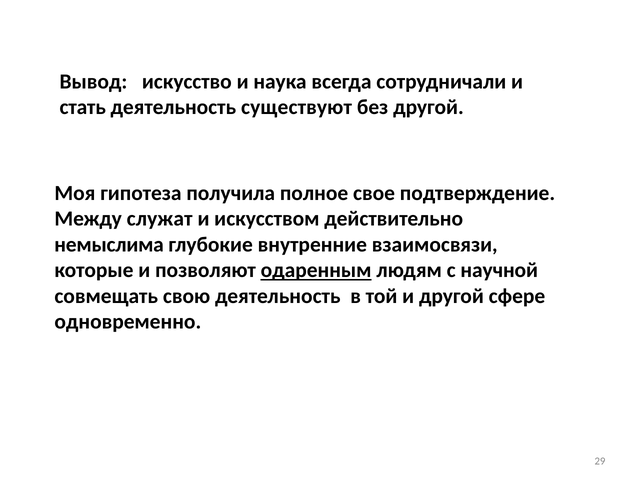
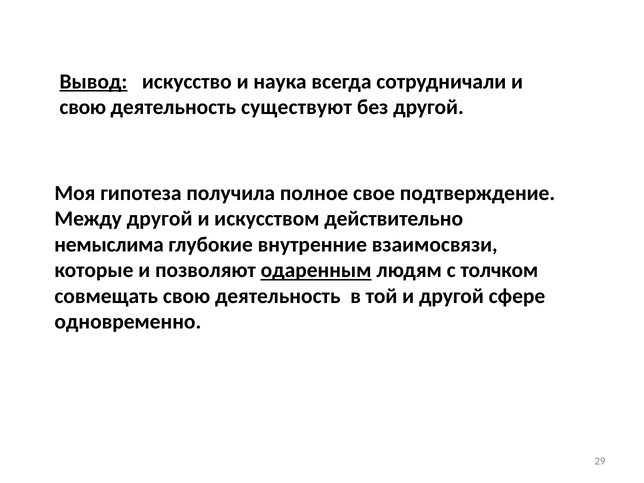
Вывод underline: none -> present
стать at (83, 107): стать -> свою
Между служат: служат -> другой
научной: научной -> толчком
